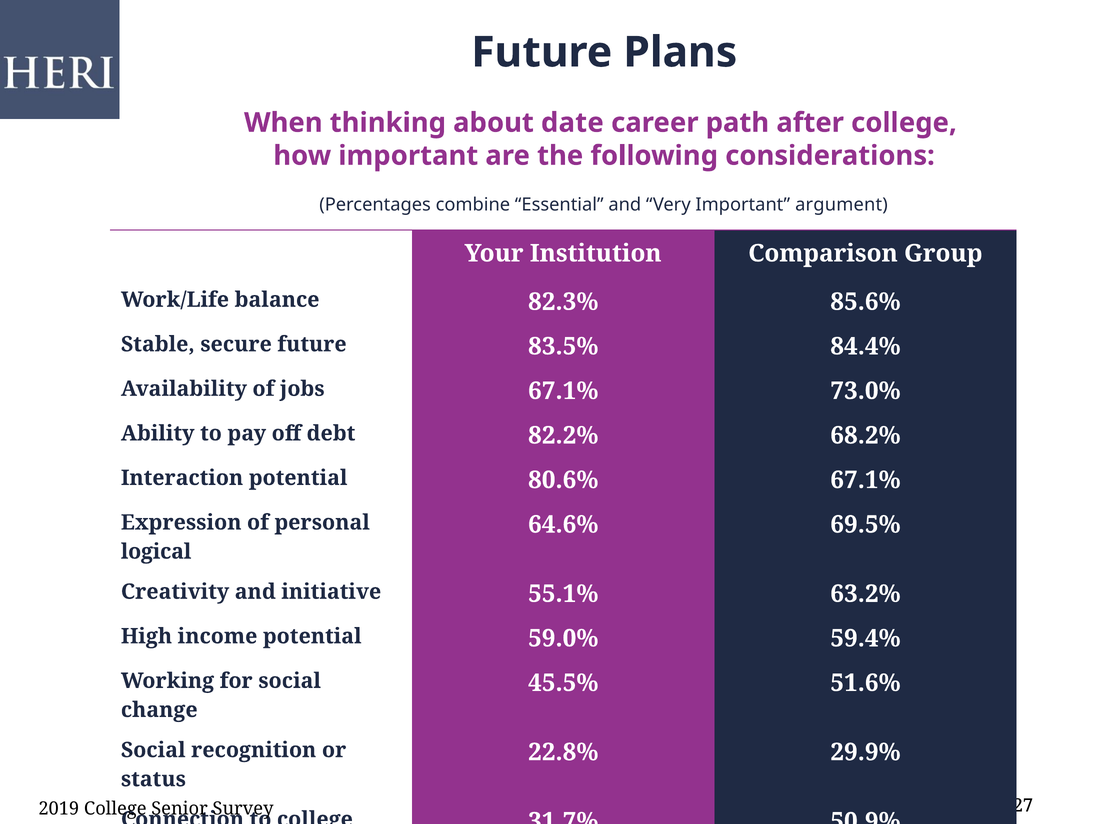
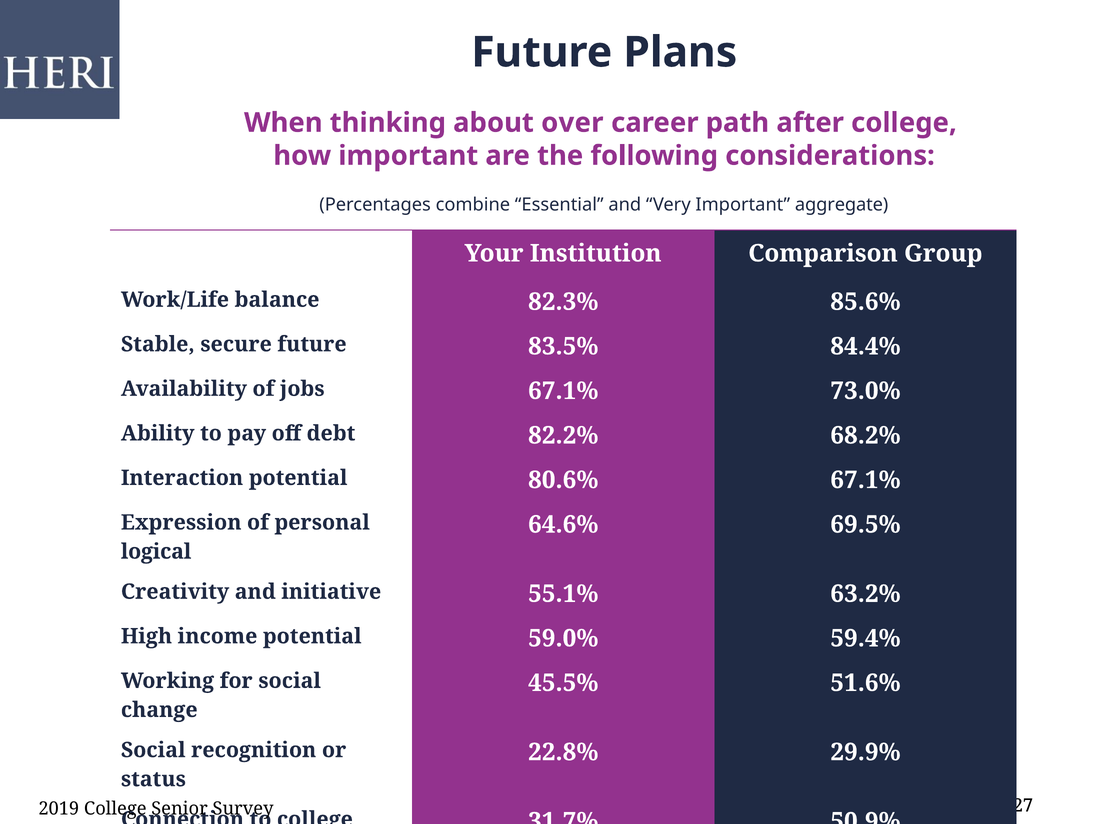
date: date -> over
argument: argument -> aggregate
